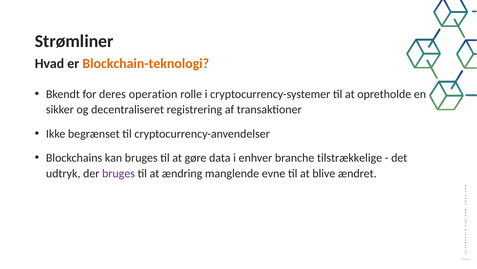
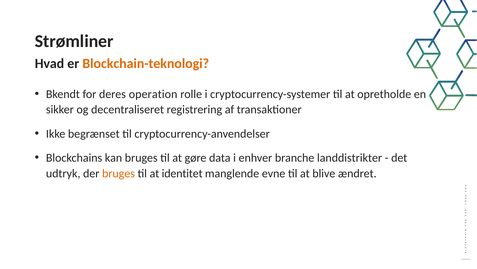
tilstrækkelige: tilstrækkelige -> landdistrikter
bruges at (119, 173) colour: purple -> orange
ændring: ændring -> identitet
